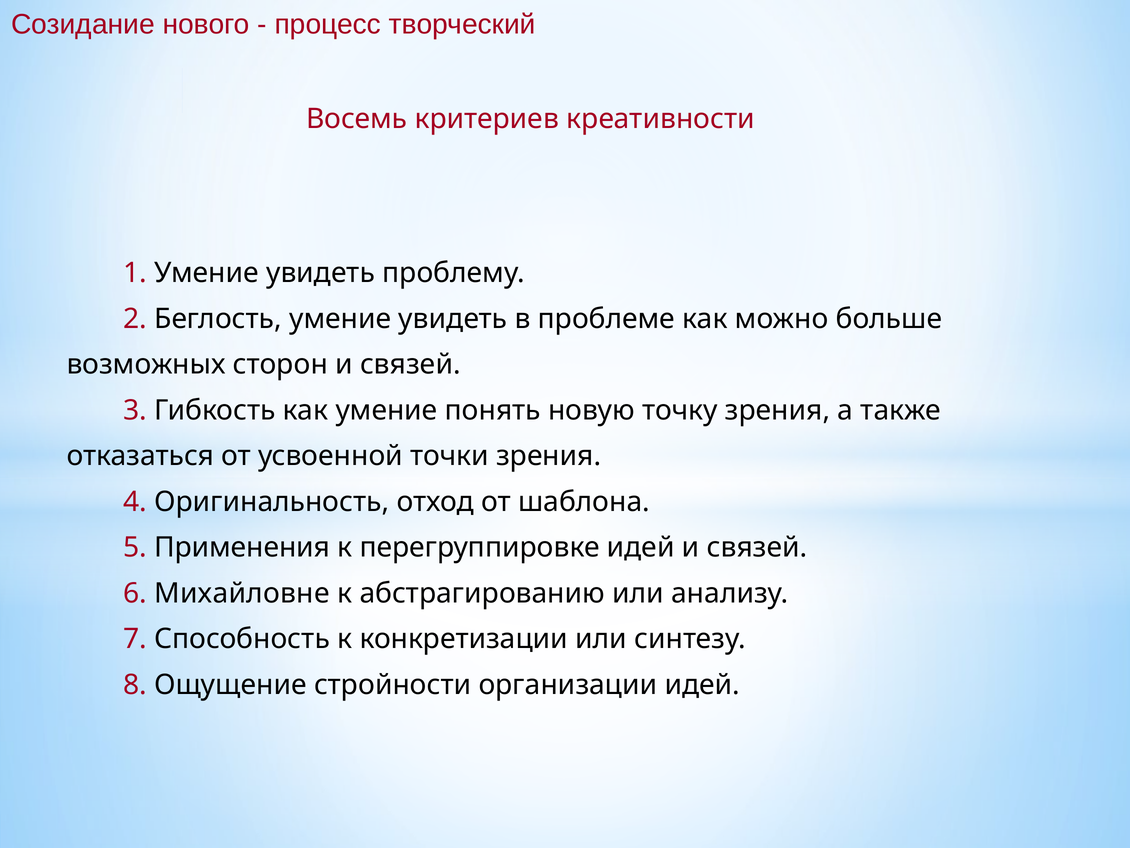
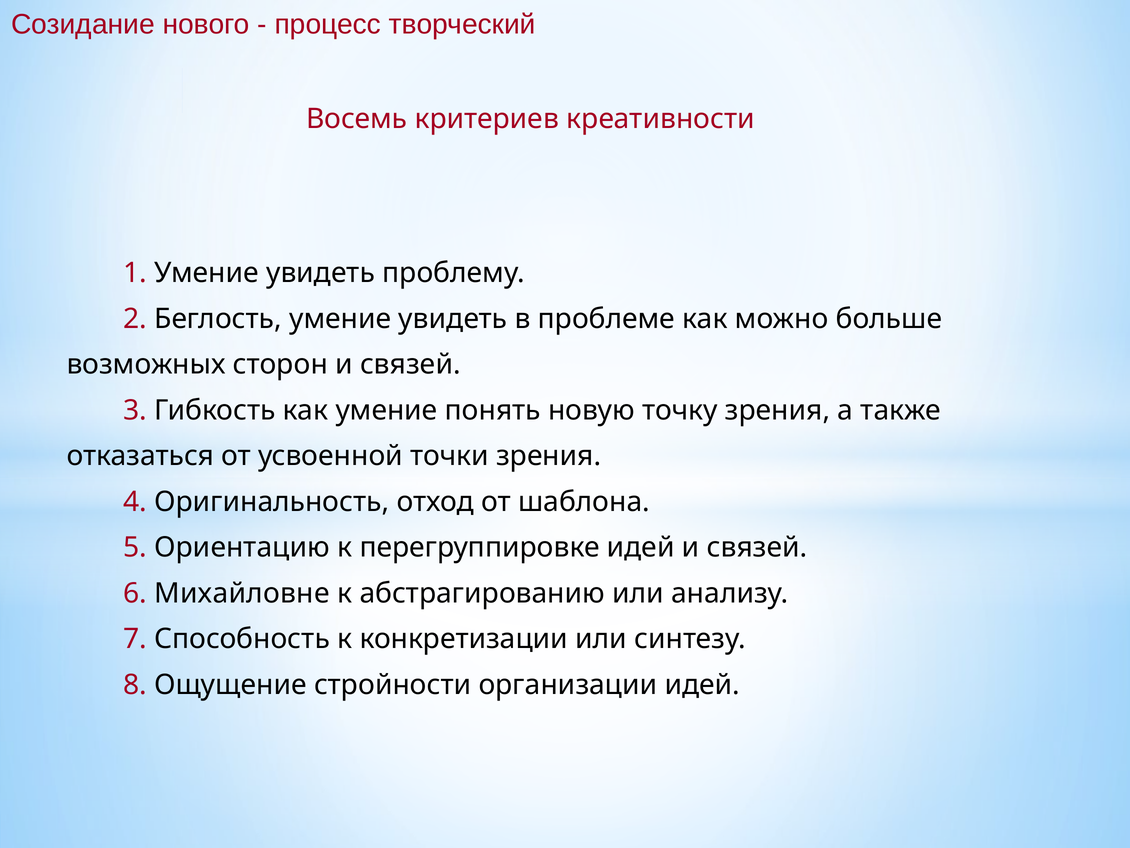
Применения: Применения -> Ориентацию
